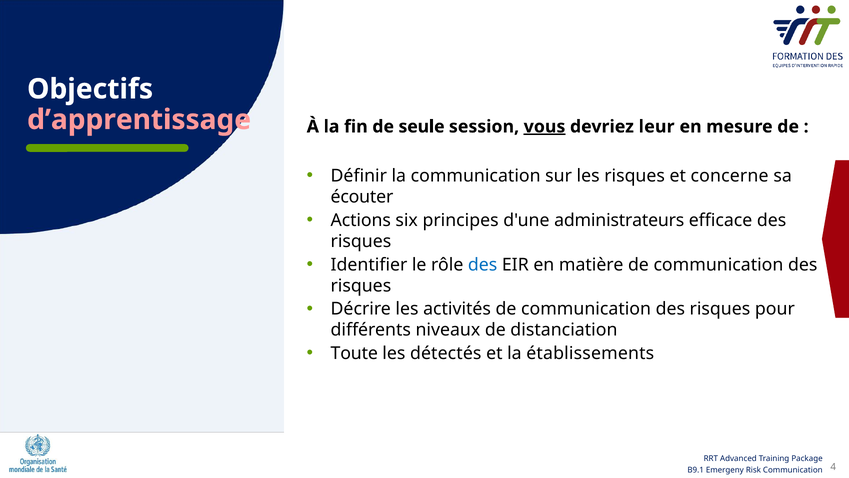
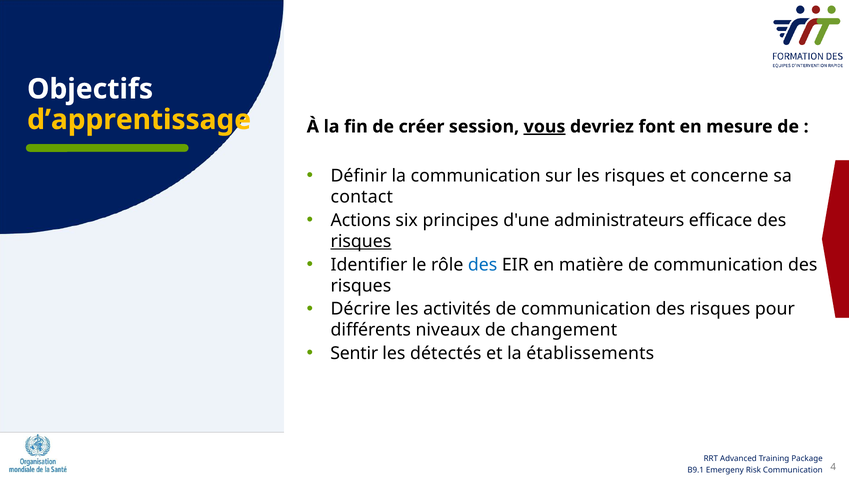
d’apprentissage colour: pink -> yellow
seule: seule -> créer
leur: leur -> font
écouter: écouter -> contact
risques at (361, 241) underline: none -> present
distanciation: distanciation -> changement
Toute: Toute -> Sentir
